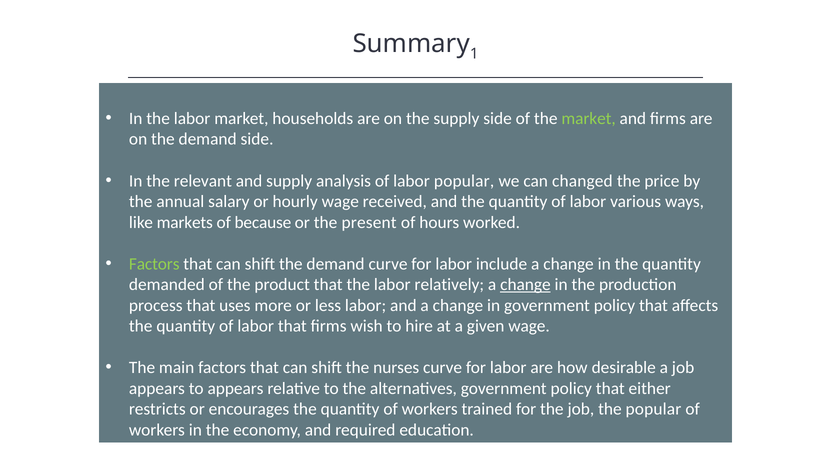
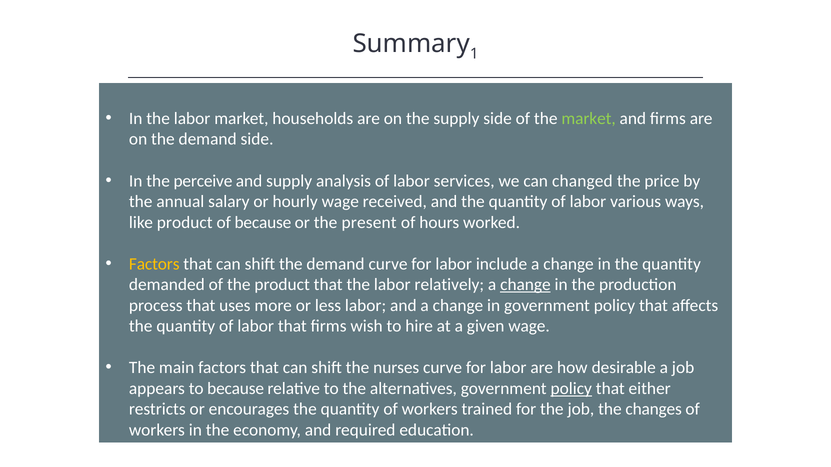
relevant: relevant -> perceive
labor popular: popular -> services
like markets: markets -> product
Factors at (154, 264) colour: light green -> yellow
to appears: appears -> because
policy at (571, 389) underline: none -> present
the popular: popular -> changes
